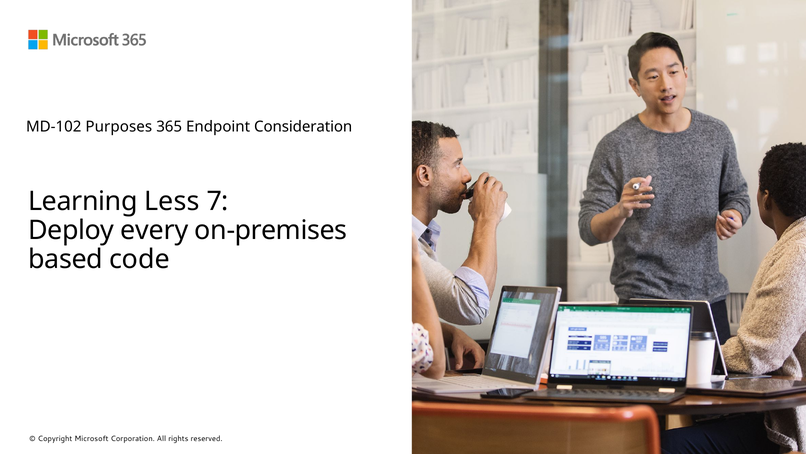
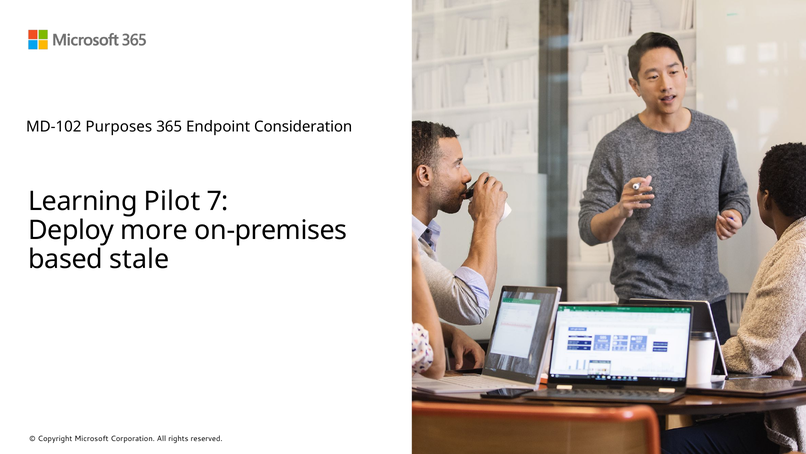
Less: Less -> Pilot
every: every -> more
code: code -> stale
